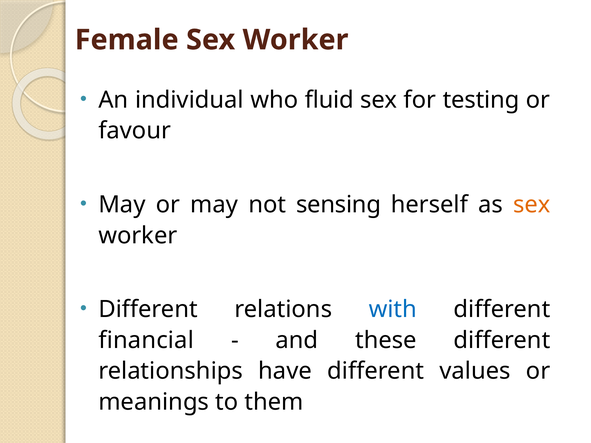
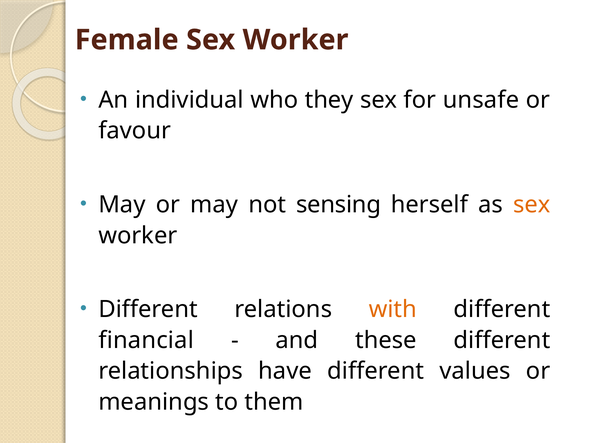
fluid: fluid -> they
testing: testing -> unsafe
with colour: blue -> orange
